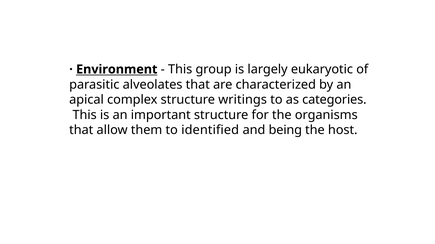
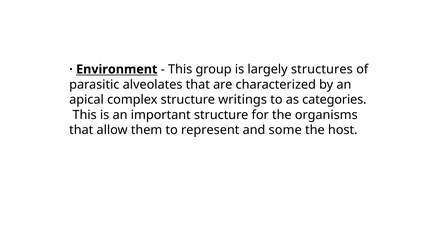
eukaryotic: eukaryotic -> structures
identified: identified -> represent
being: being -> some
